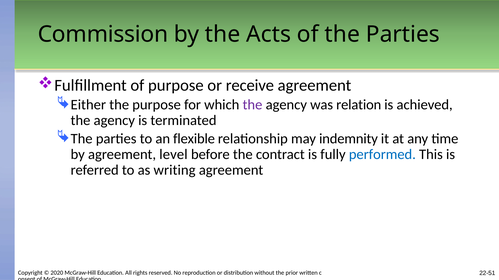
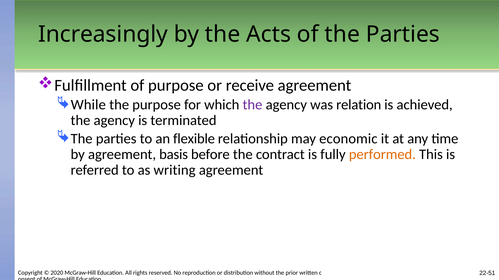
Commission: Commission -> Increasingly
Either: Either -> While
indemnity: indemnity -> economic
level: level -> basis
performed colour: blue -> orange
